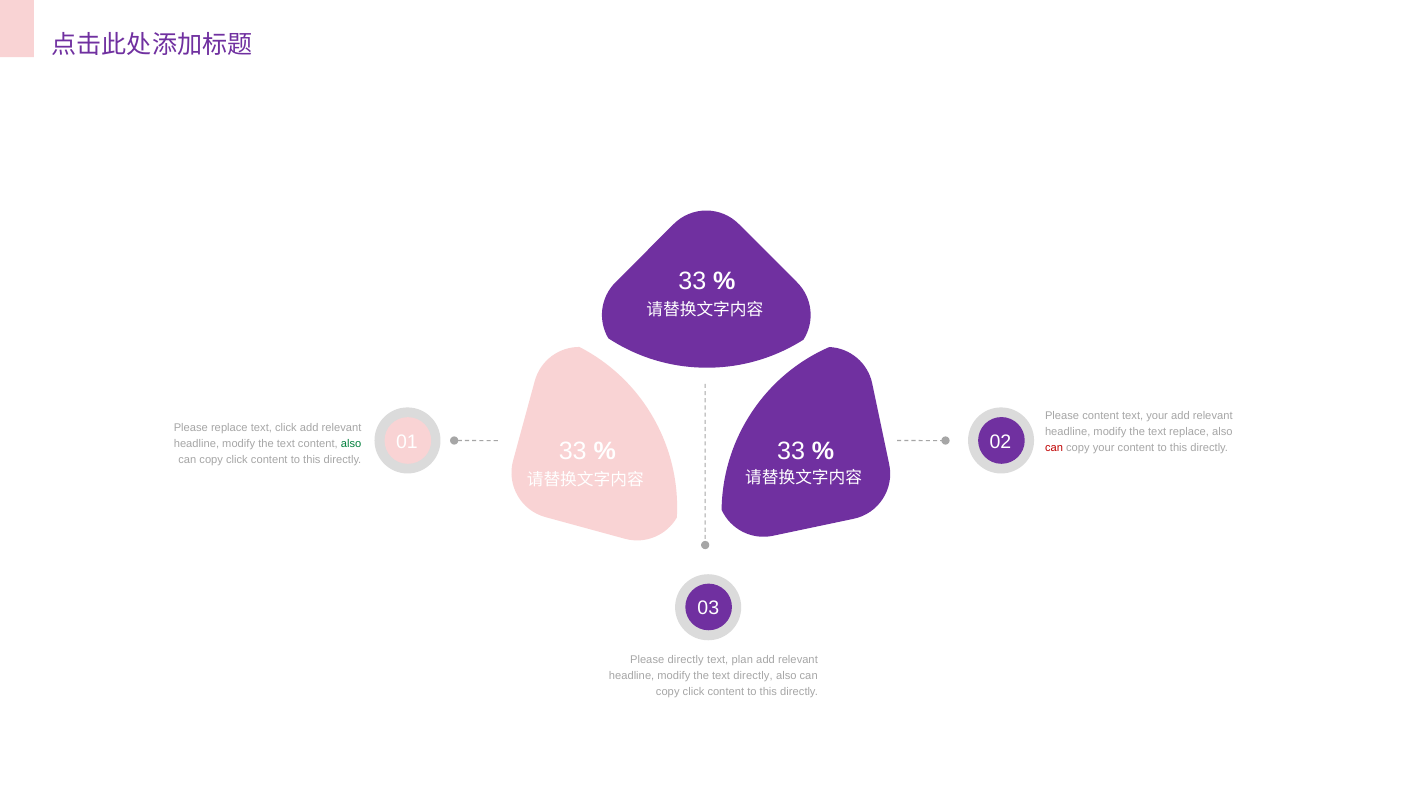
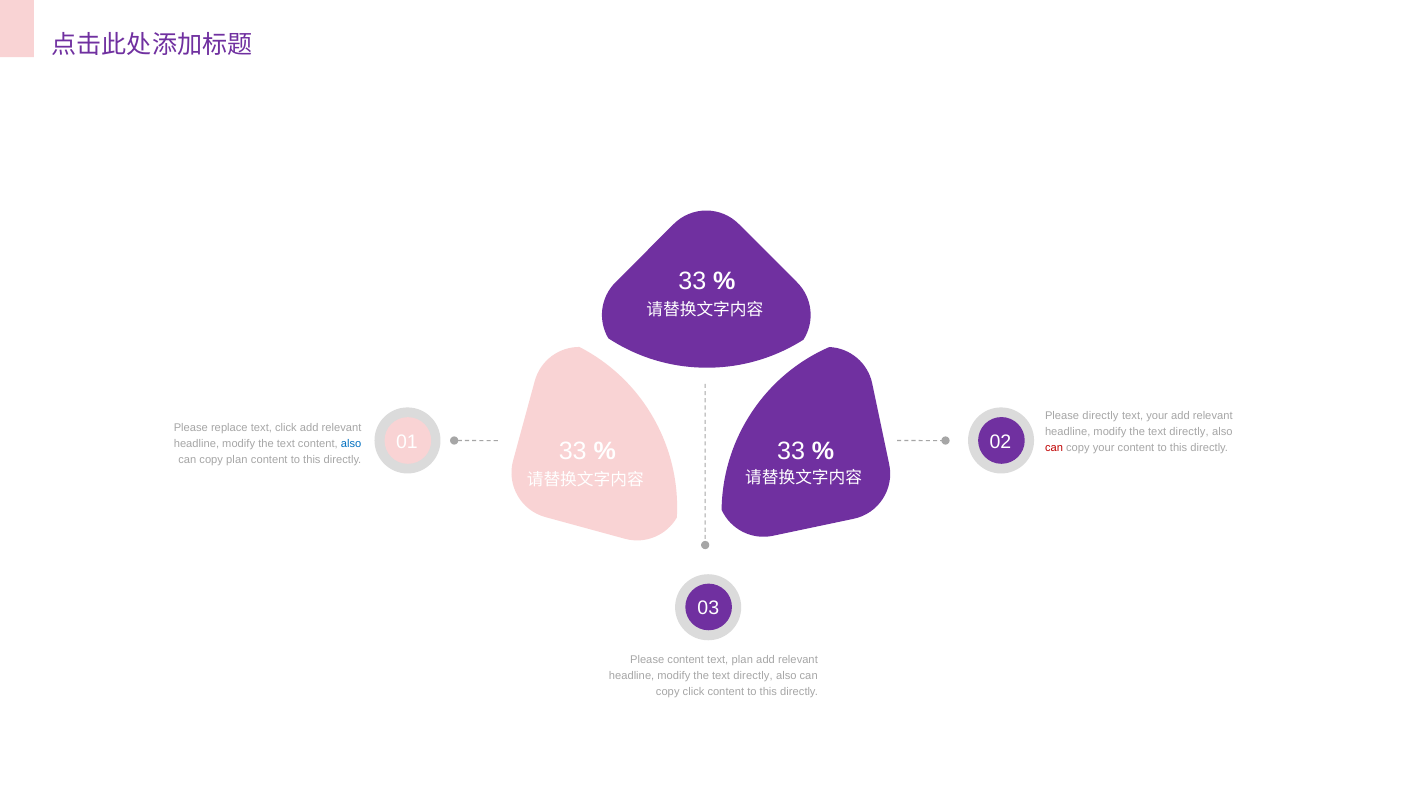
Please content: content -> directly
replace at (1189, 431): replace -> directly
also at (351, 444) colour: green -> blue
click at (237, 460): click -> plan
Please directly: directly -> content
